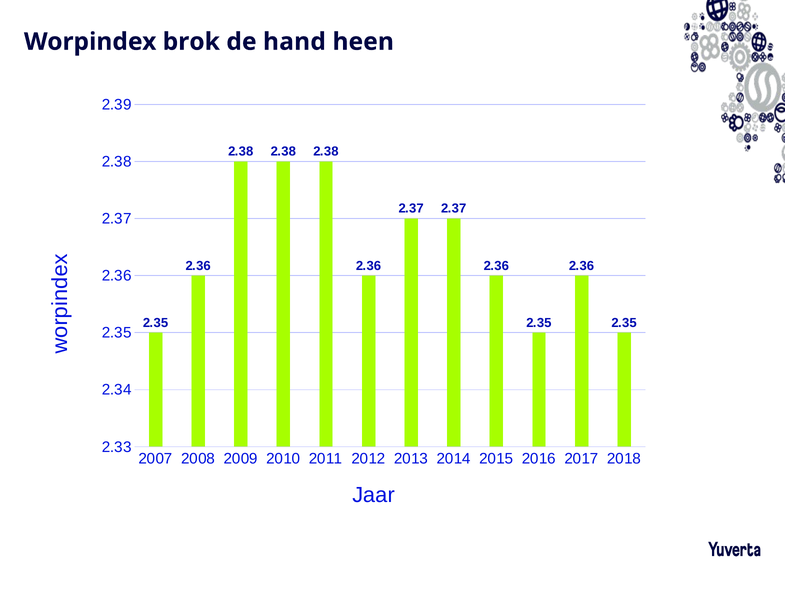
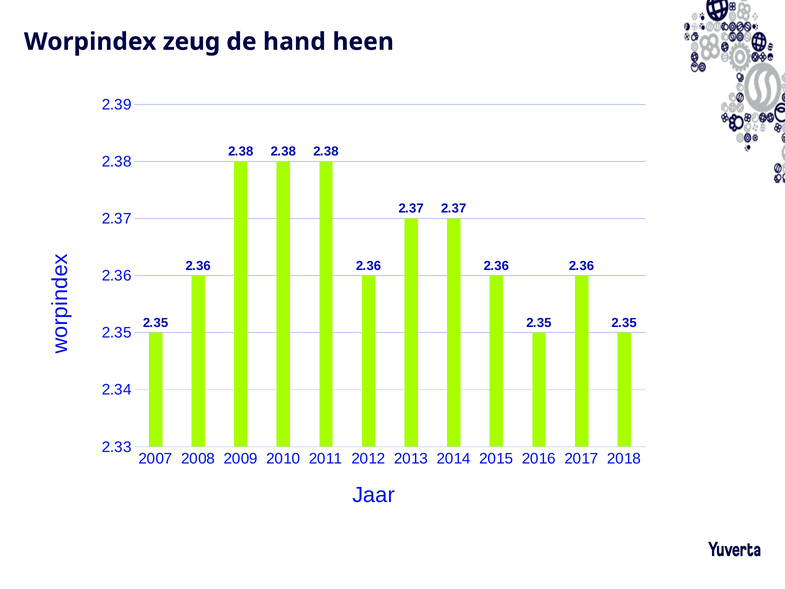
brok: brok -> zeug
